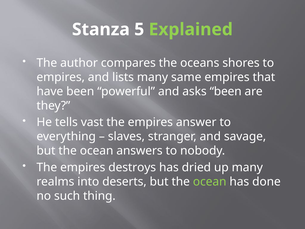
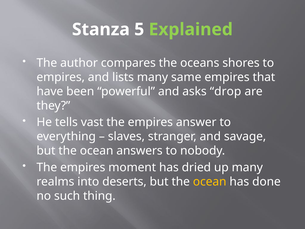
asks been: been -> drop
destroys: destroys -> moment
ocean at (210, 182) colour: light green -> yellow
